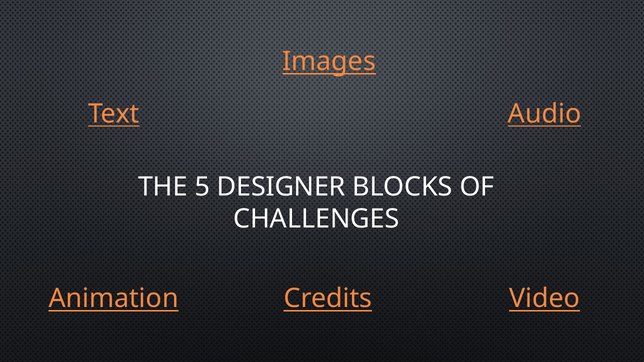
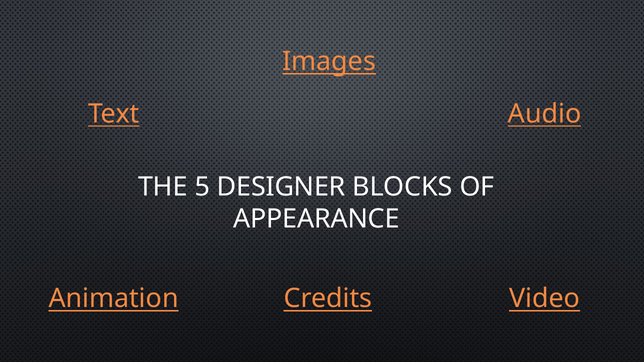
CHALLENGES: CHALLENGES -> APPEARANCE
